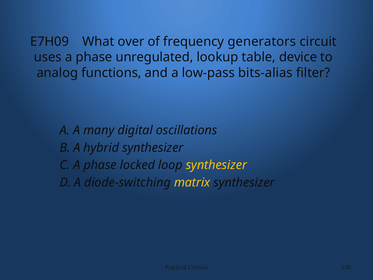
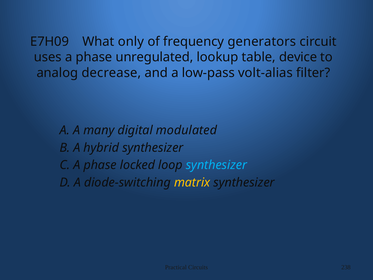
over: over -> only
functions: functions -> decrease
bits-alias: bits-alias -> volt-alias
oscillations: oscillations -> modulated
synthesizer at (216, 165) colour: yellow -> light blue
